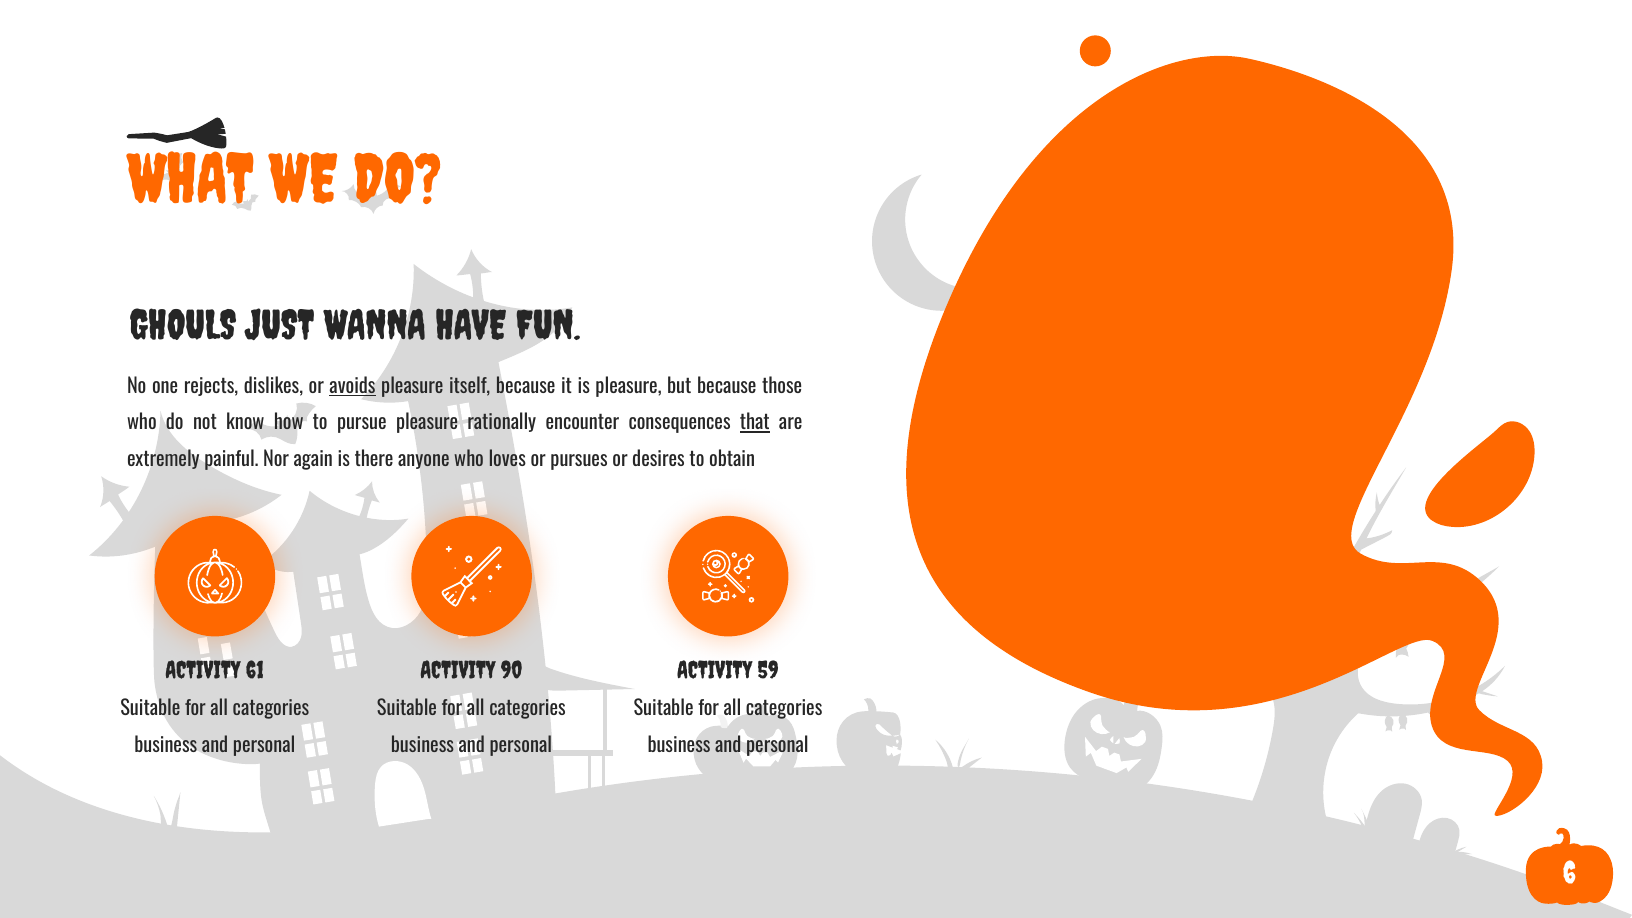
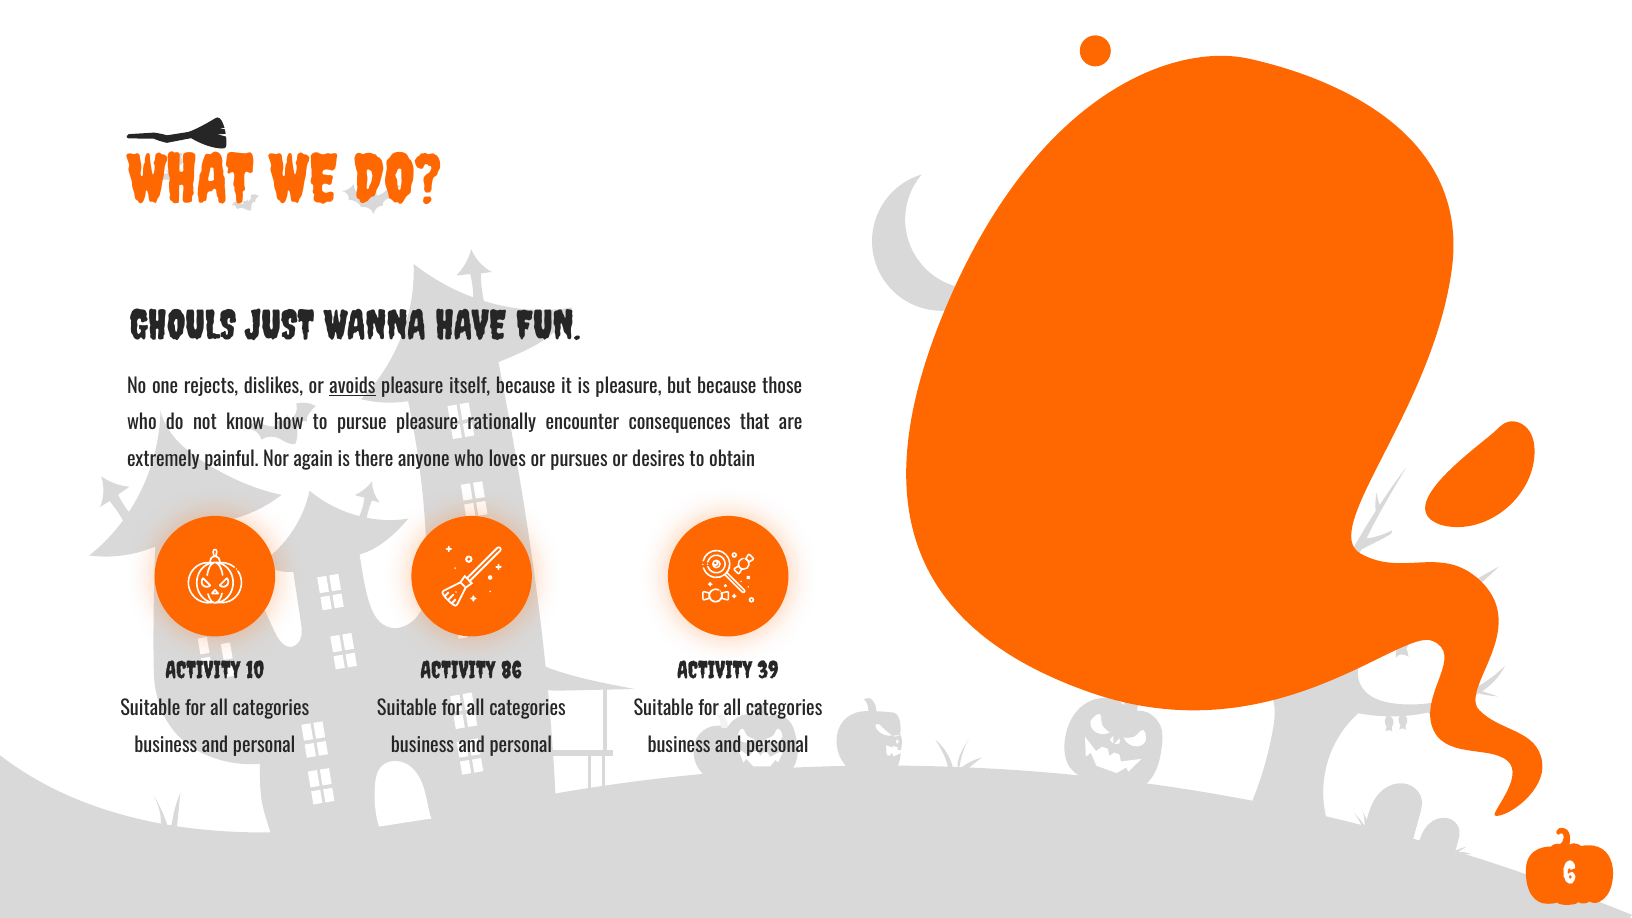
that underline: present -> none
61: 61 -> 10
90: 90 -> 86
59: 59 -> 39
